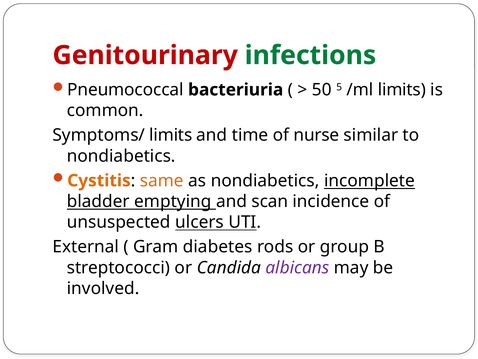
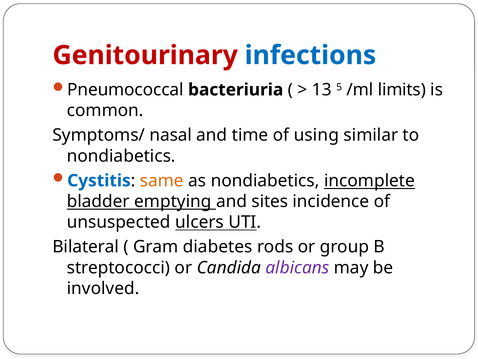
infections colour: green -> blue
50: 50 -> 13
Symptoms/ limits: limits -> nasal
nurse: nurse -> using
Cystitis colour: orange -> blue
scan: scan -> sites
External: External -> Bilateral
